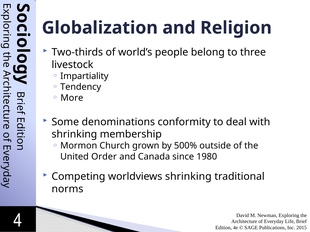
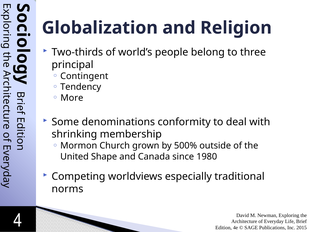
livestock: livestock -> principal
Impartiality: Impartiality -> Contingent
Order: Order -> Shape
worldviews shrinking: shrinking -> especially
